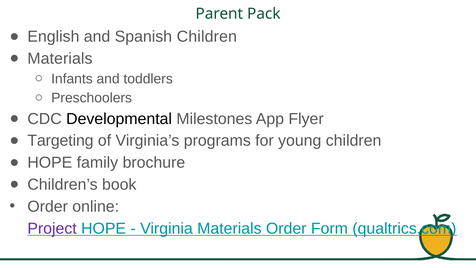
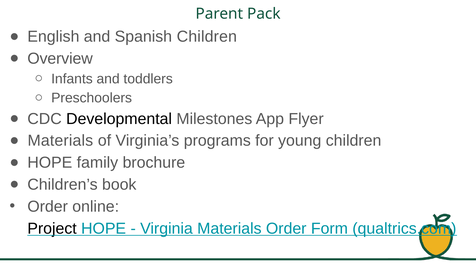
Materials at (60, 59): Materials -> Overview
Targeting at (60, 141): Targeting -> Materials
Project colour: purple -> black
